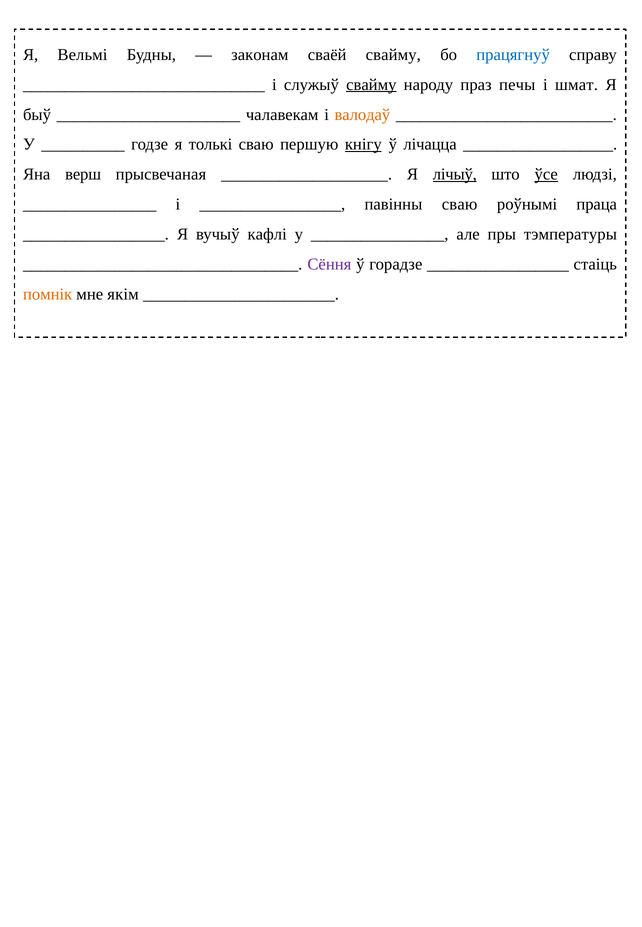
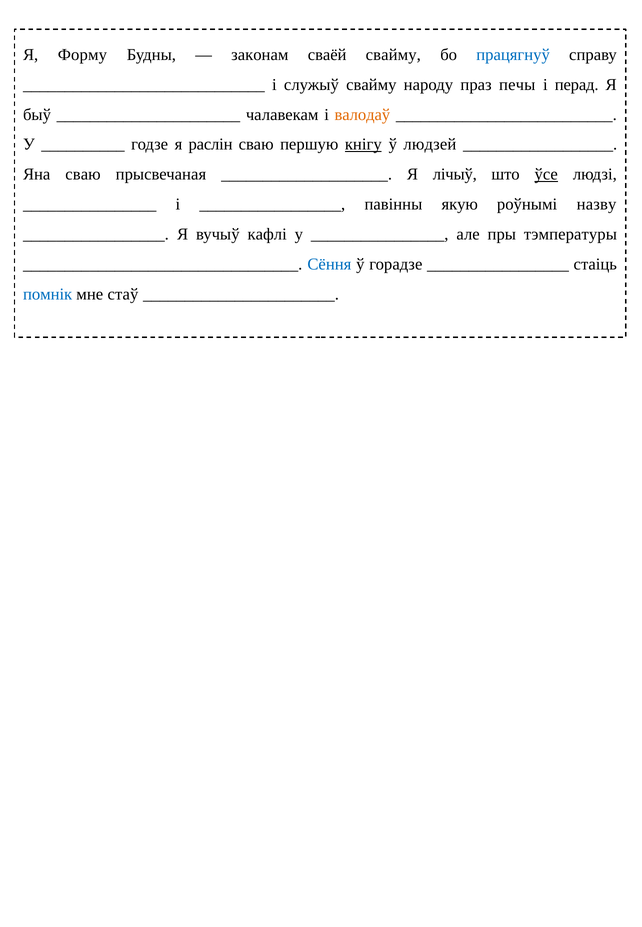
Вельмі: Вельмі -> Форму
свайму at (371, 85) underline: present -> none
шмат: шмат -> перад
толькі: толькі -> раслін
лічацца: лічацца -> людзей
Яна верш: верш -> сваю
лічыў underline: present -> none
павінны сваю: сваю -> якую
праца: праца -> назву
Сёння colour: purple -> blue
помнік colour: orange -> blue
якім: якім -> стаў
